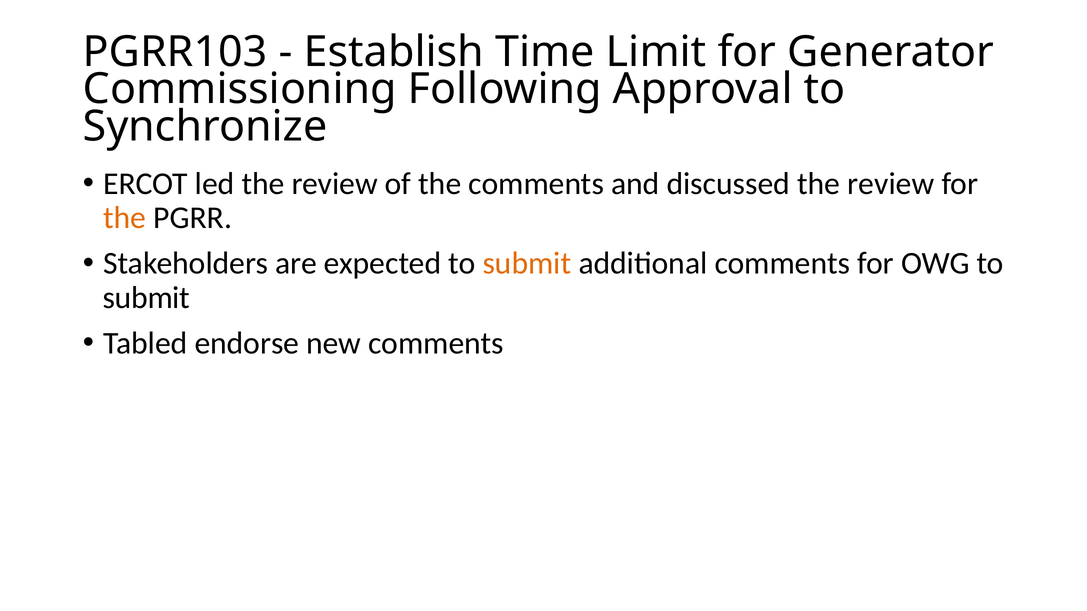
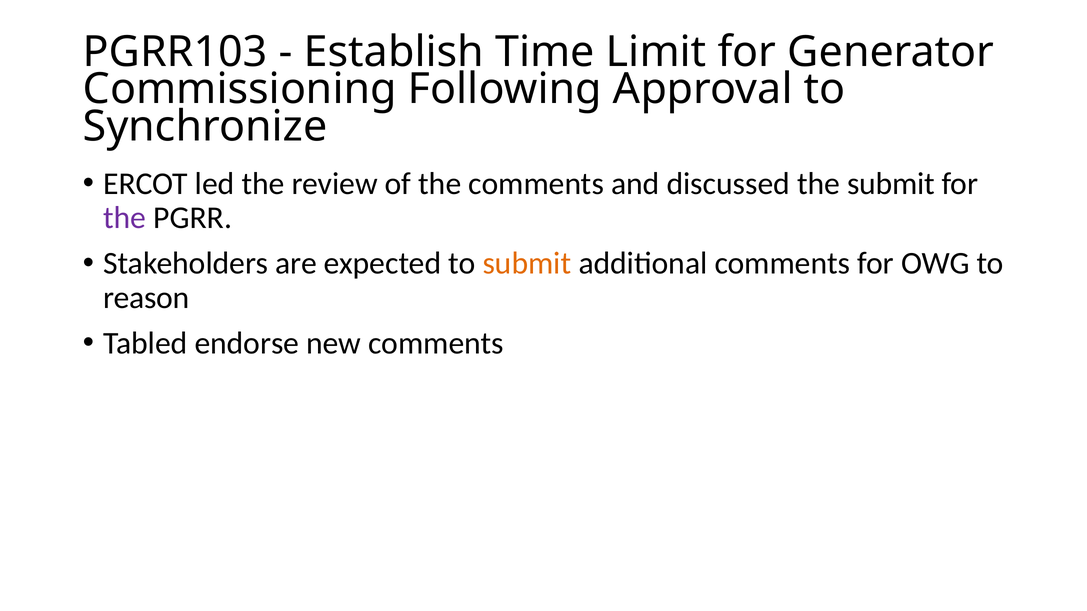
discussed the review: review -> submit
the at (125, 218) colour: orange -> purple
submit at (146, 298): submit -> reason
